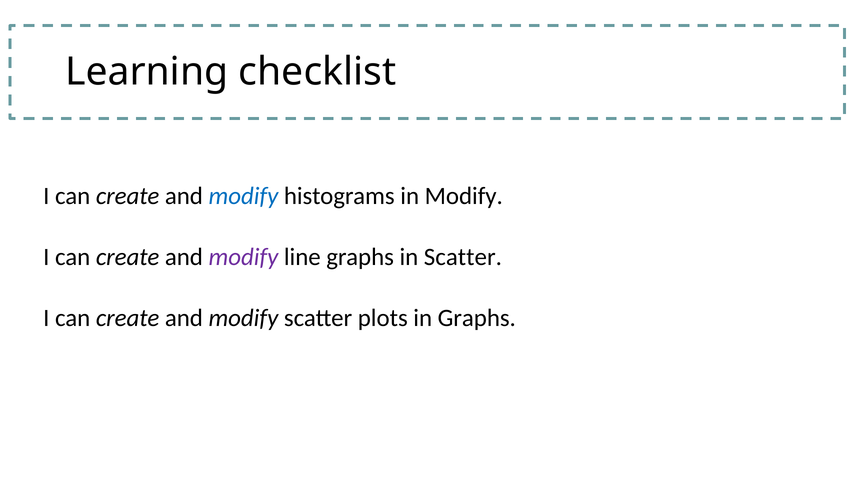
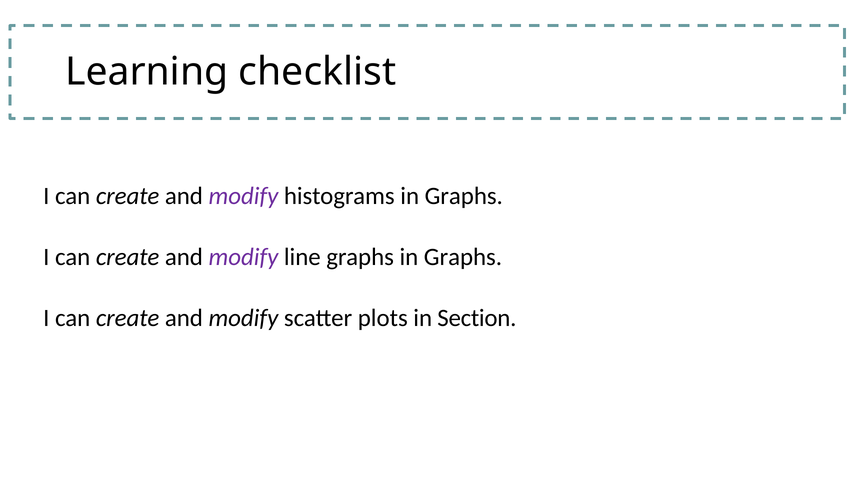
modify at (243, 196) colour: blue -> purple
histograms in Modify: Modify -> Graphs
graphs in Scatter: Scatter -> Graphs
in Graphs: Graphs -> Section
